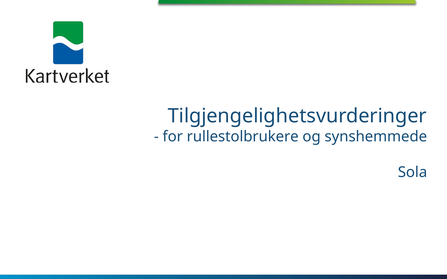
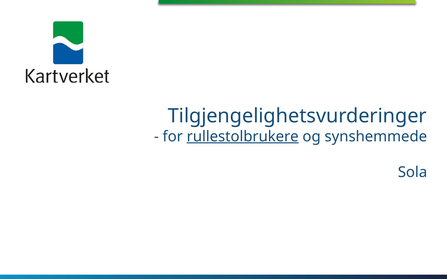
rullestolbrukere underline: none -> present
